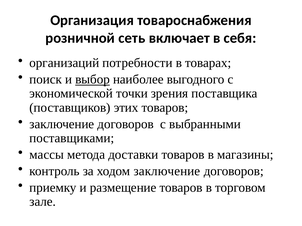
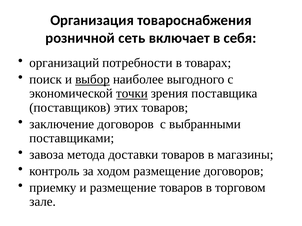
точки underline: none -> present
массы: массы -> завоза
ходом заключение: заключение -> размещение
